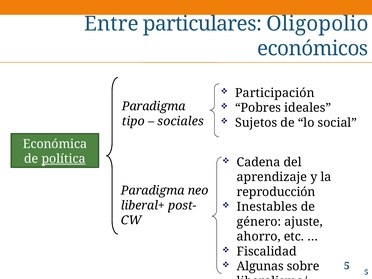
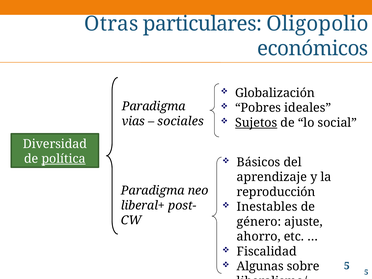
Entre: Entre -> Otras
Participación: Participación -> Globalización
tipo: tipo -> vias
Sujetos underline: none -> present
Económica: Económica -> Diversidad
Cadena: Cadena -> Básicos
